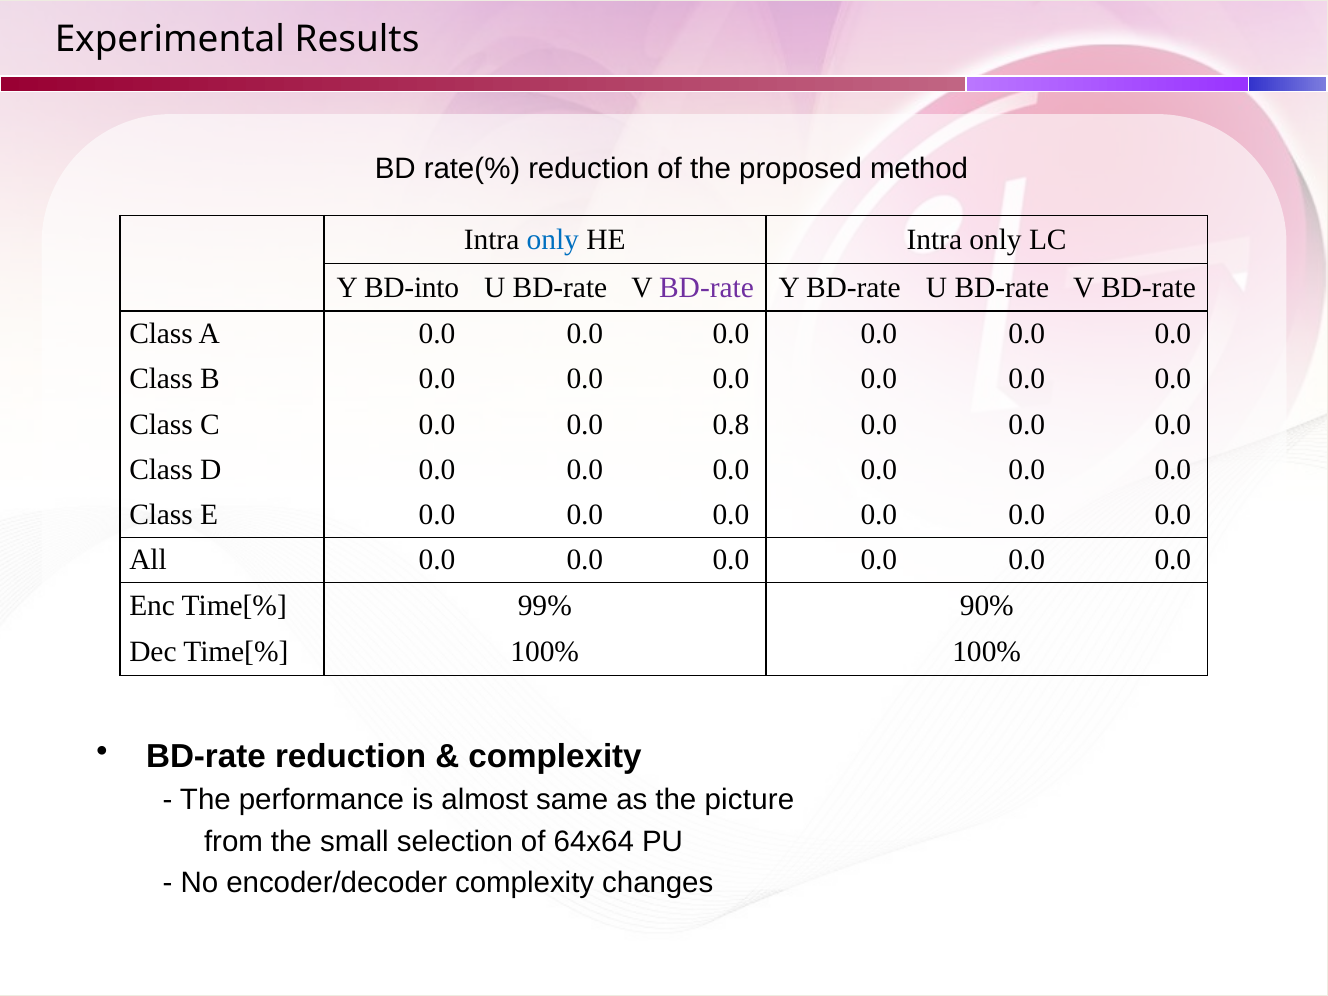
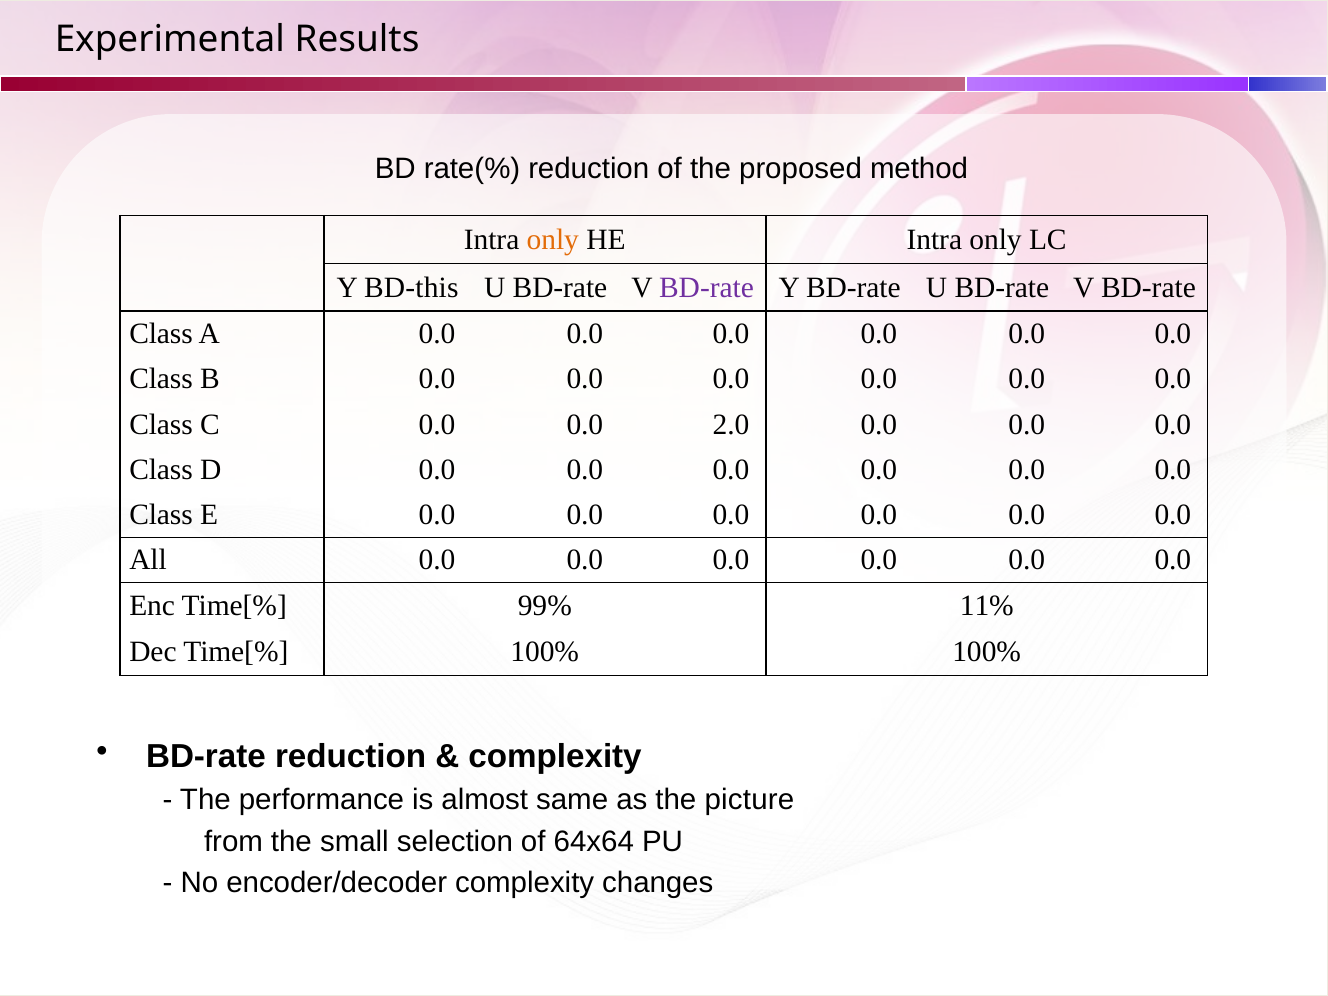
only at (553, 240) colour: blue -> orange
BD-into: BD-into -> BD-this
0.8: 0.8 -> 2.0
90%: 90% -> 11%
